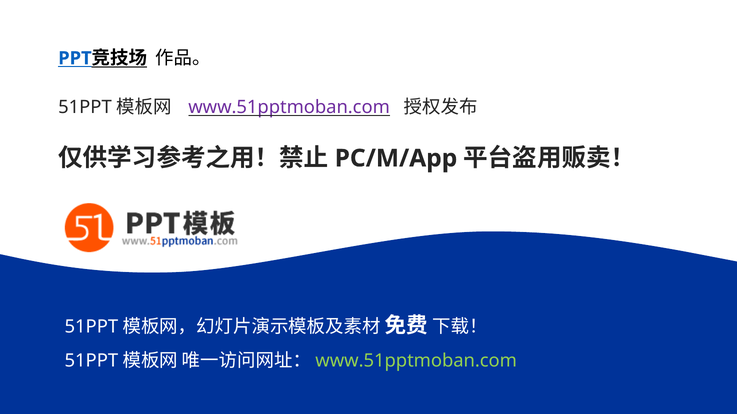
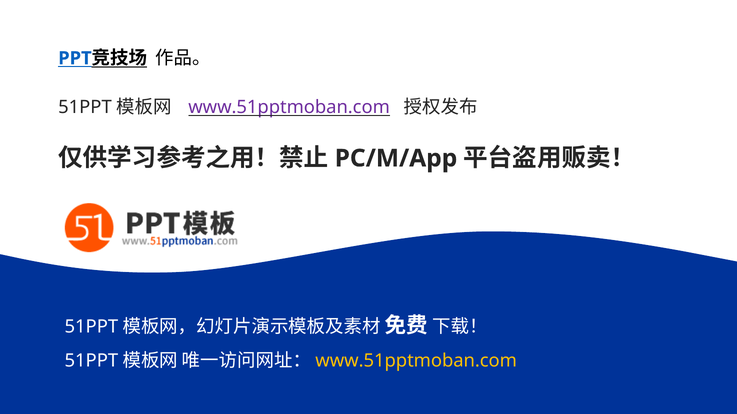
www.51pptmoban.com at (416, 361) colour: light green -> yellow
